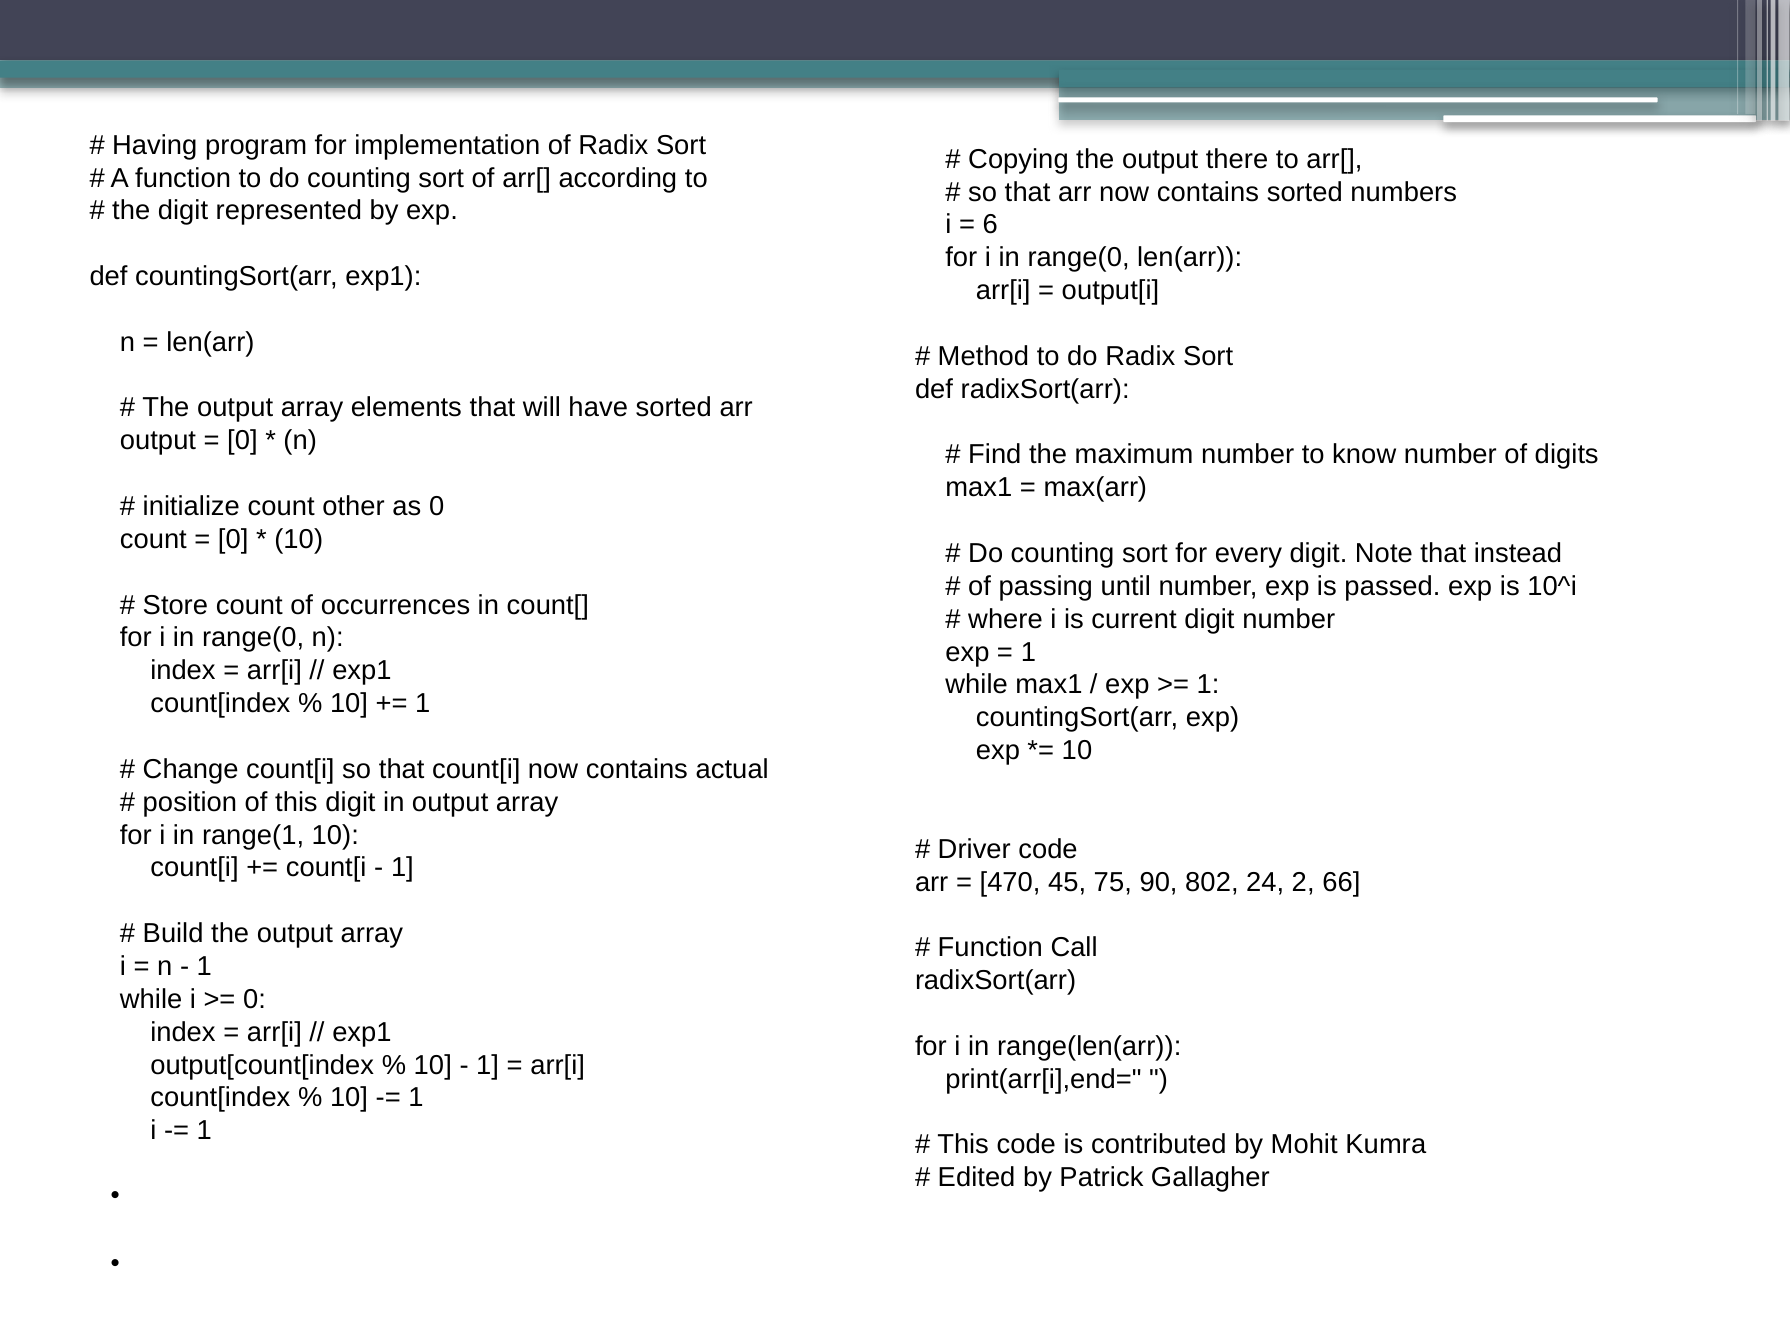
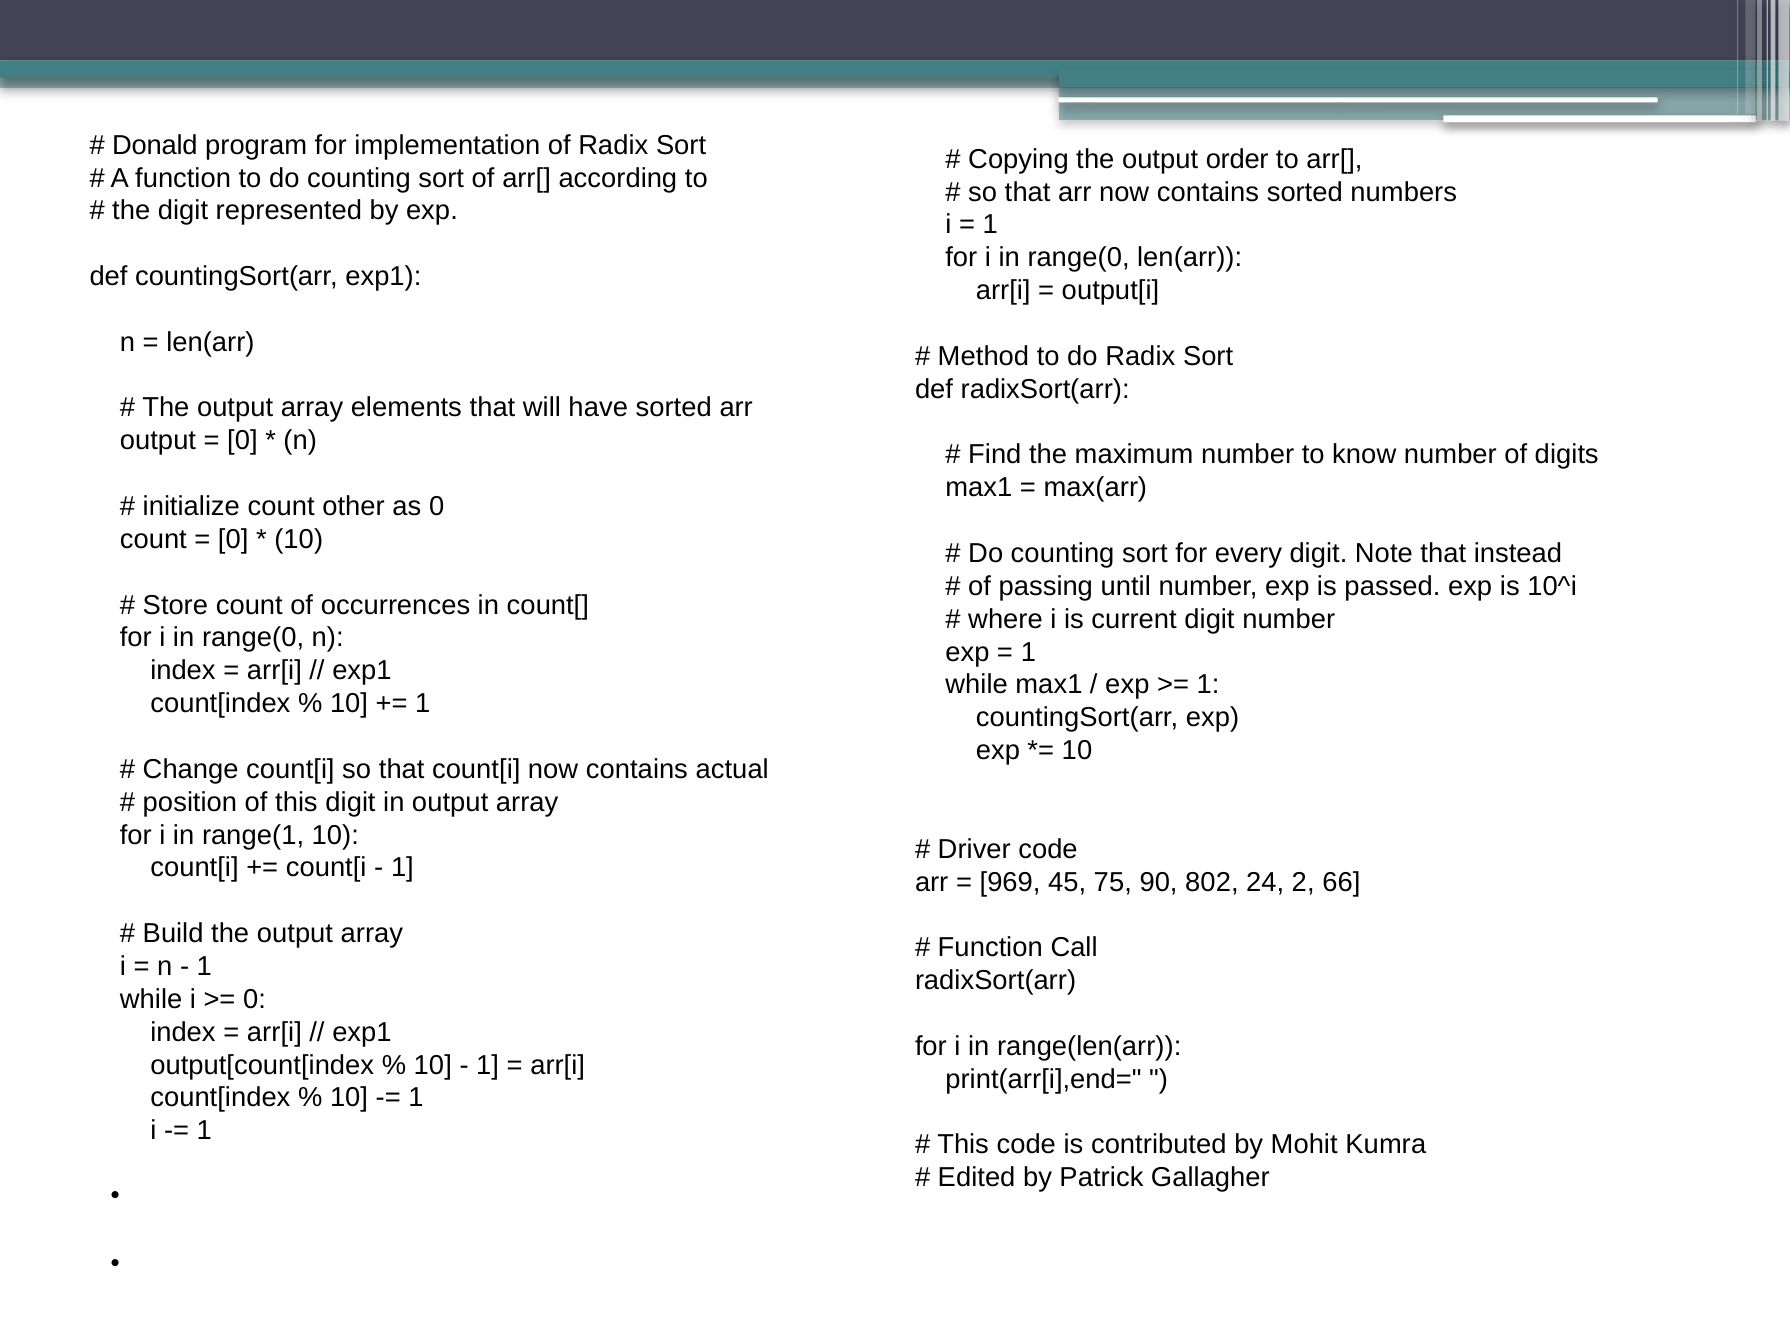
Having: Having -> Donald
there: there -> order
6 at (990, 225): 6 -> 1
470: 470 -> 969
